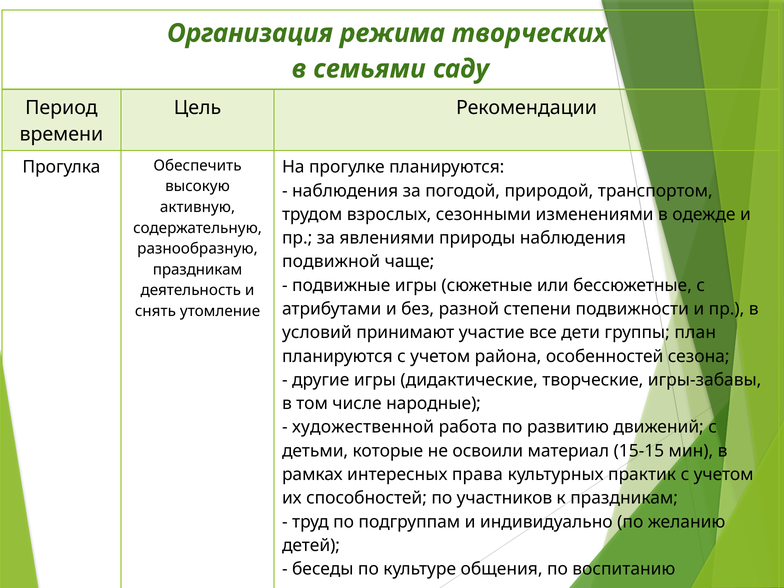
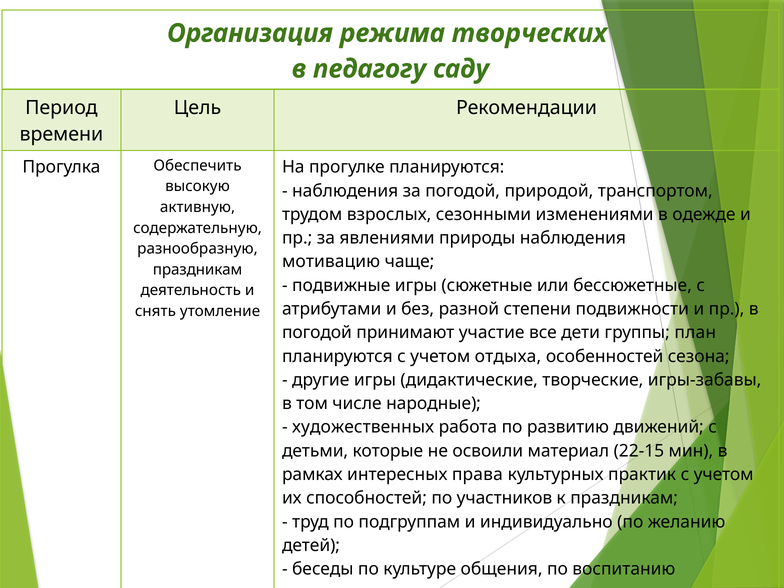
семьями: семьями -> педагогу
подвижной: подвижной -> мотивацию
условий at (317, 333): условий -> погодой
района: района -> отдыха
художественной: художественной -> художественных
15-15: 15-15 -> 22-15
